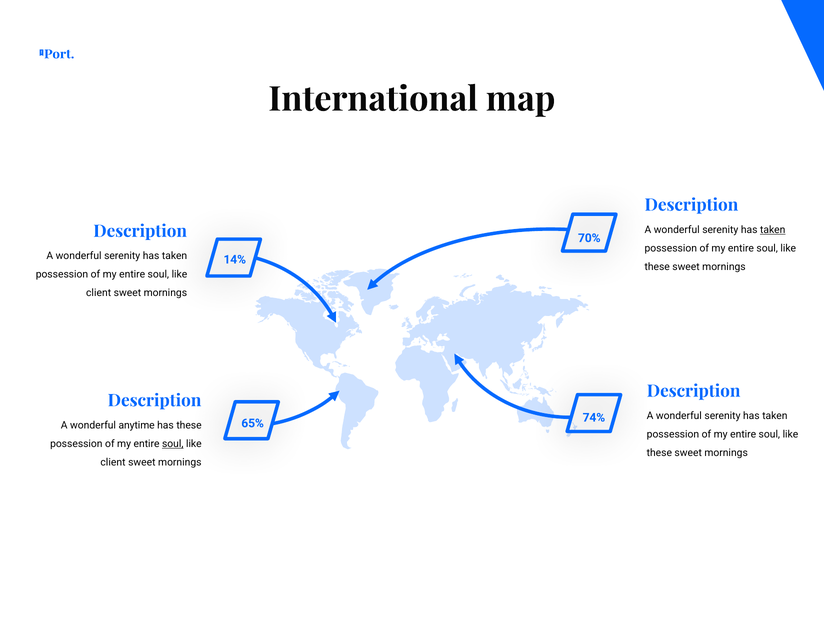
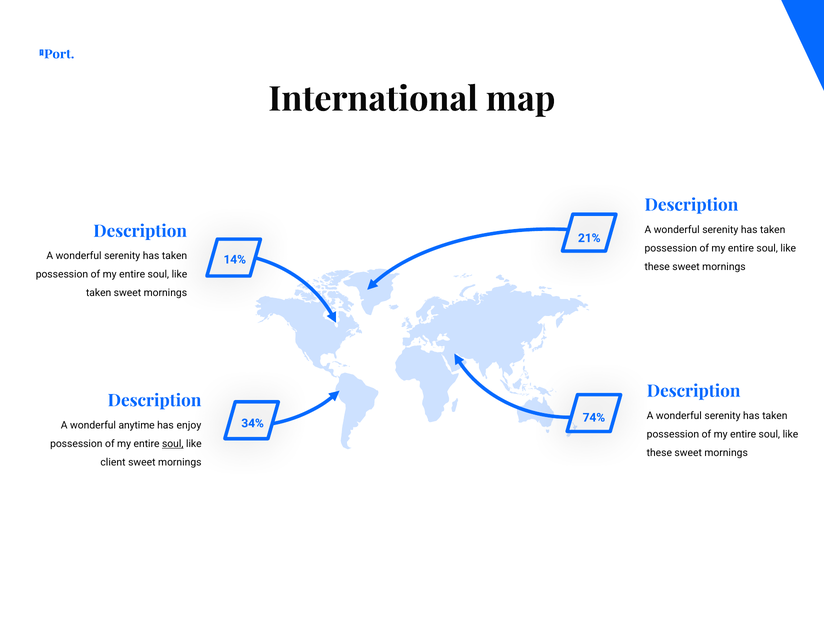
taken at (773, 230) underline: present -> none
70%: 70% -> 21%
client at (99, 293): client -> taken
65%: 65% -> 34%
has these: these -> enjoy
